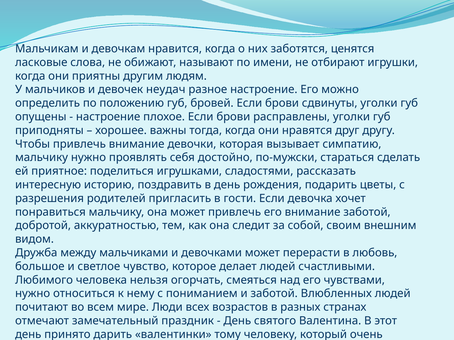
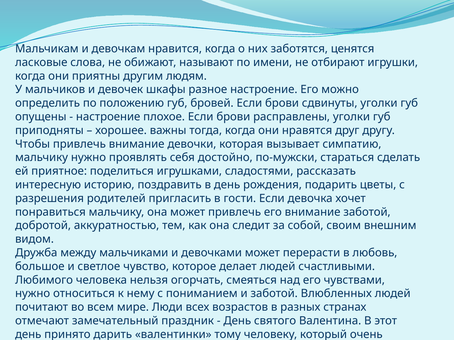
неудач: неудач -> шкафы
